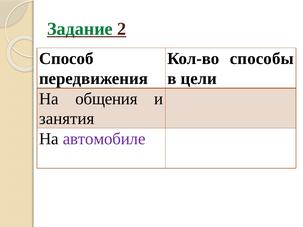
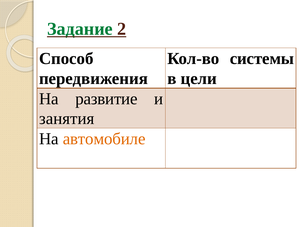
способы: способы -> системы
общения: общения -> развитие
автомобиле colour: purple -> orange
